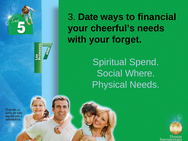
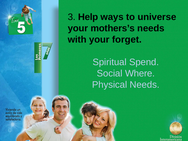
Date: Date -> Help
financial: financial -> universe
cheerful’s: cheerful’s -> mothers’s
